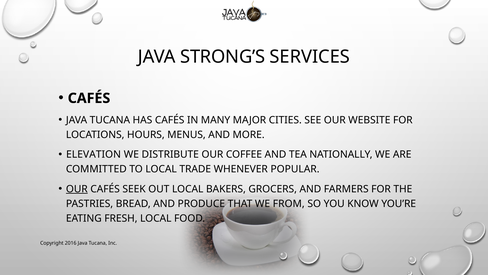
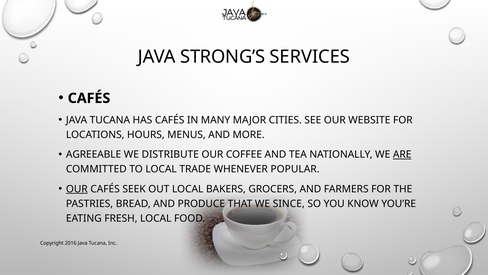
ELEVATION: ELEVATION -> AGREEABLE
ARE underline: none -> present
FROM: FROM -> SINCE
